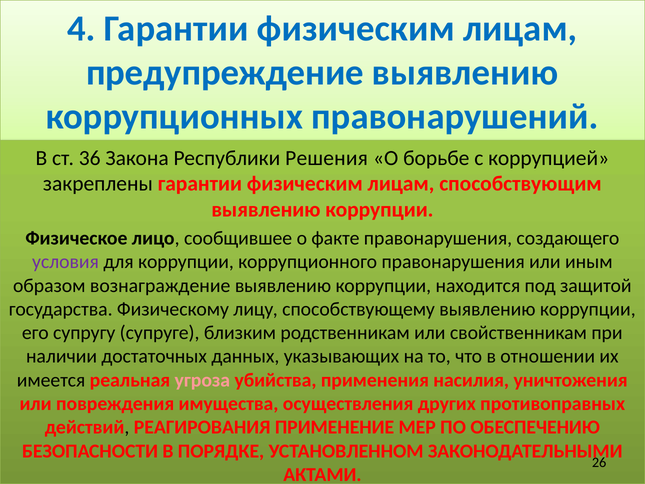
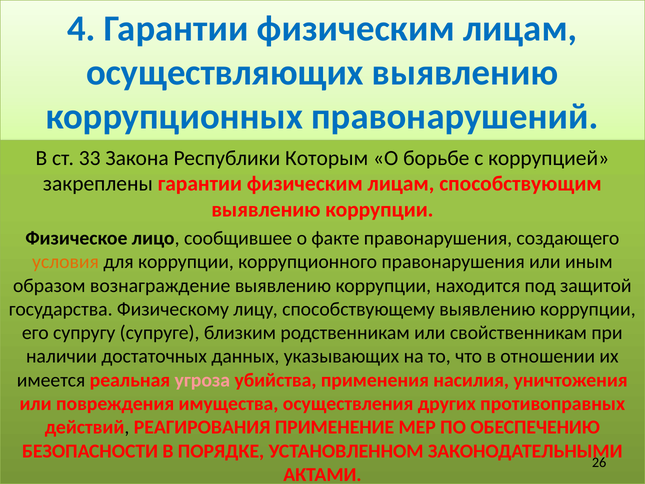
предупреждение: предупреждение -> осуществляющих
36: 36 -> 33
Решения: Решения -> Которым
условия colour: purple -> orange
